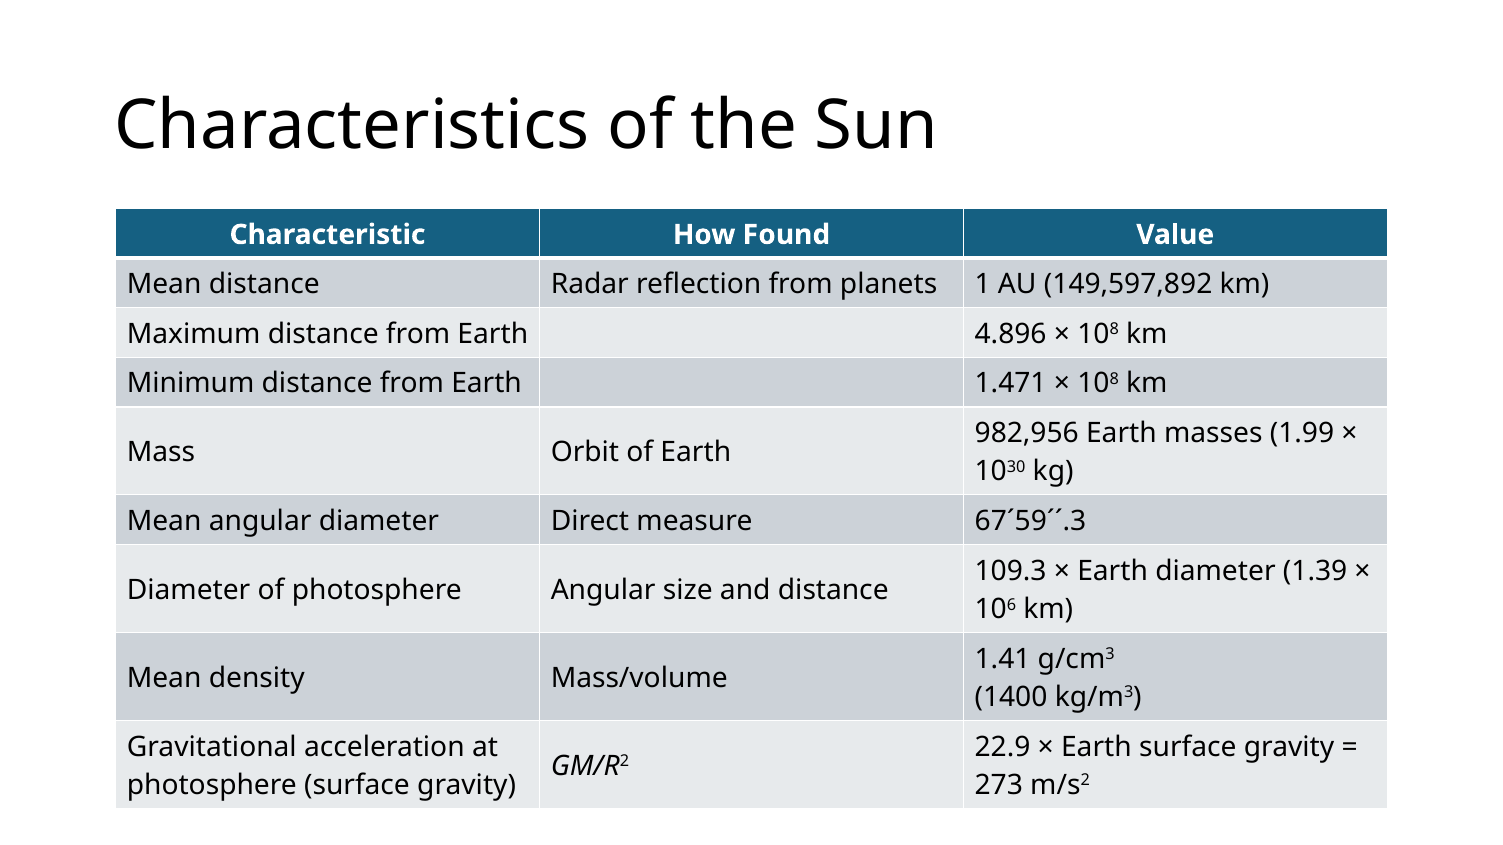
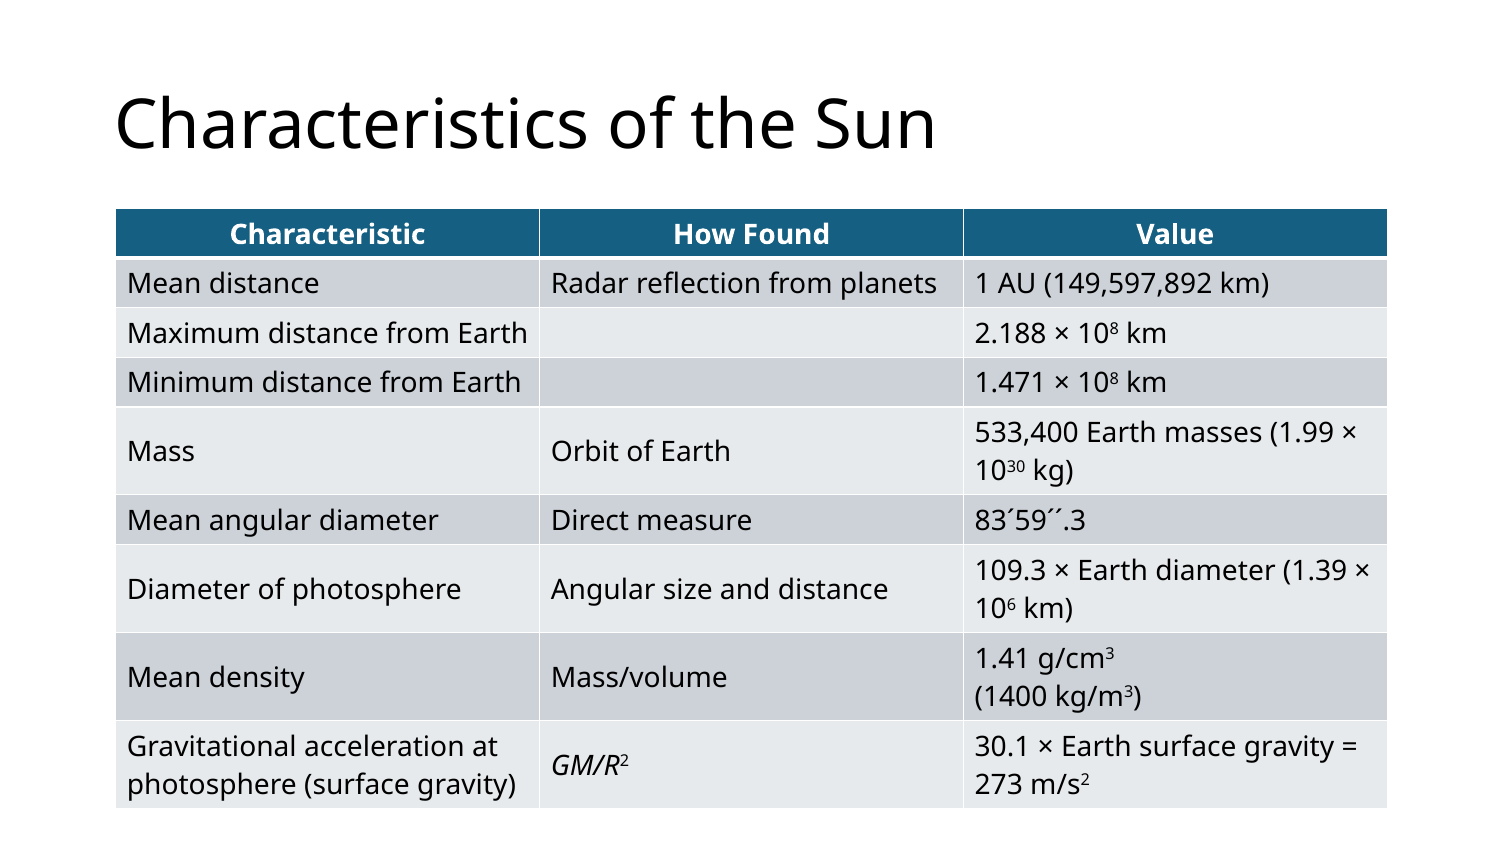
4.896: 4.896 -> 2.188
982,956: 982,956 -> 533,400
67´59´´.3: 67´59´´.3 -> 83´59´´.3
22.9: 22.9 -> 30.1
